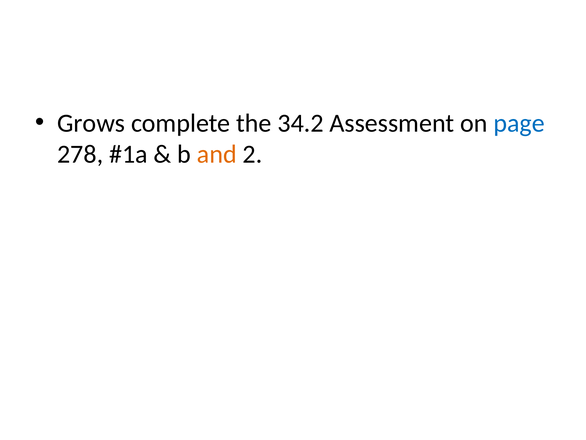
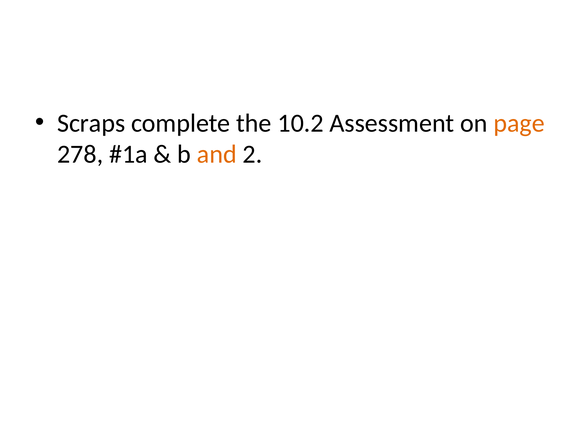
Grows: Grows -> Scraps
34.2: 34.2 -> 10.2
page colour: blue -> orange
